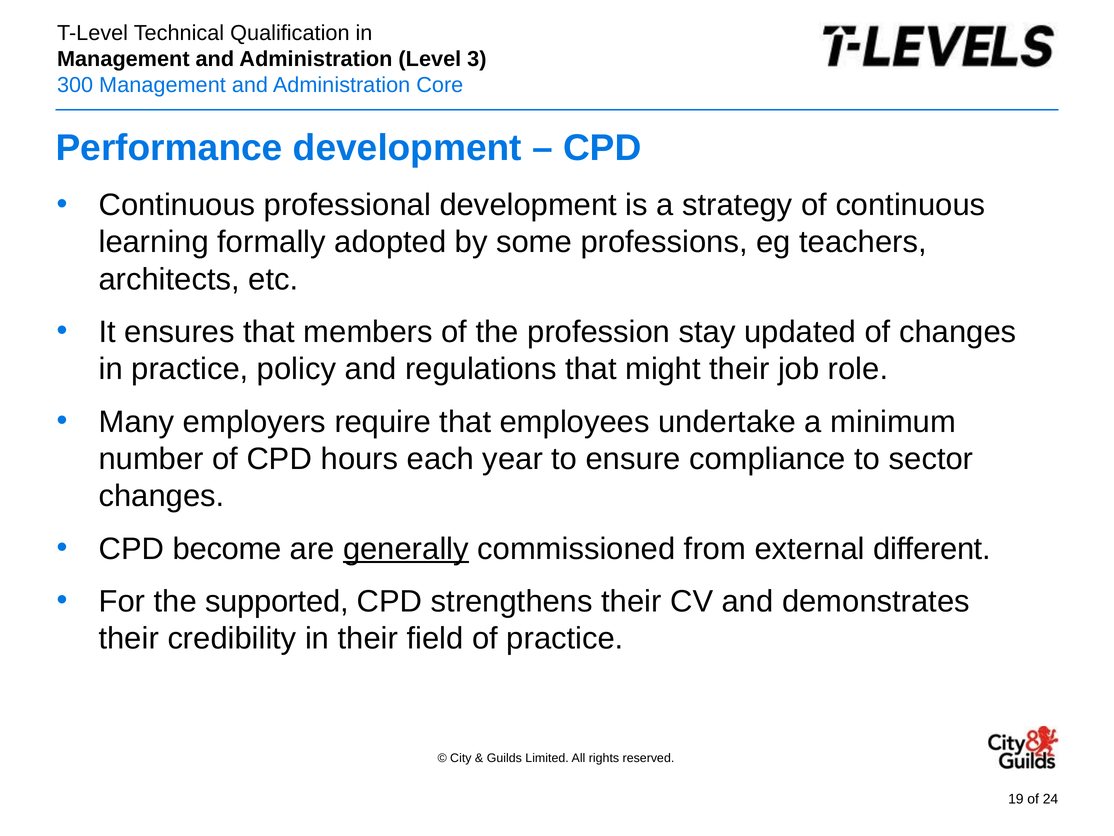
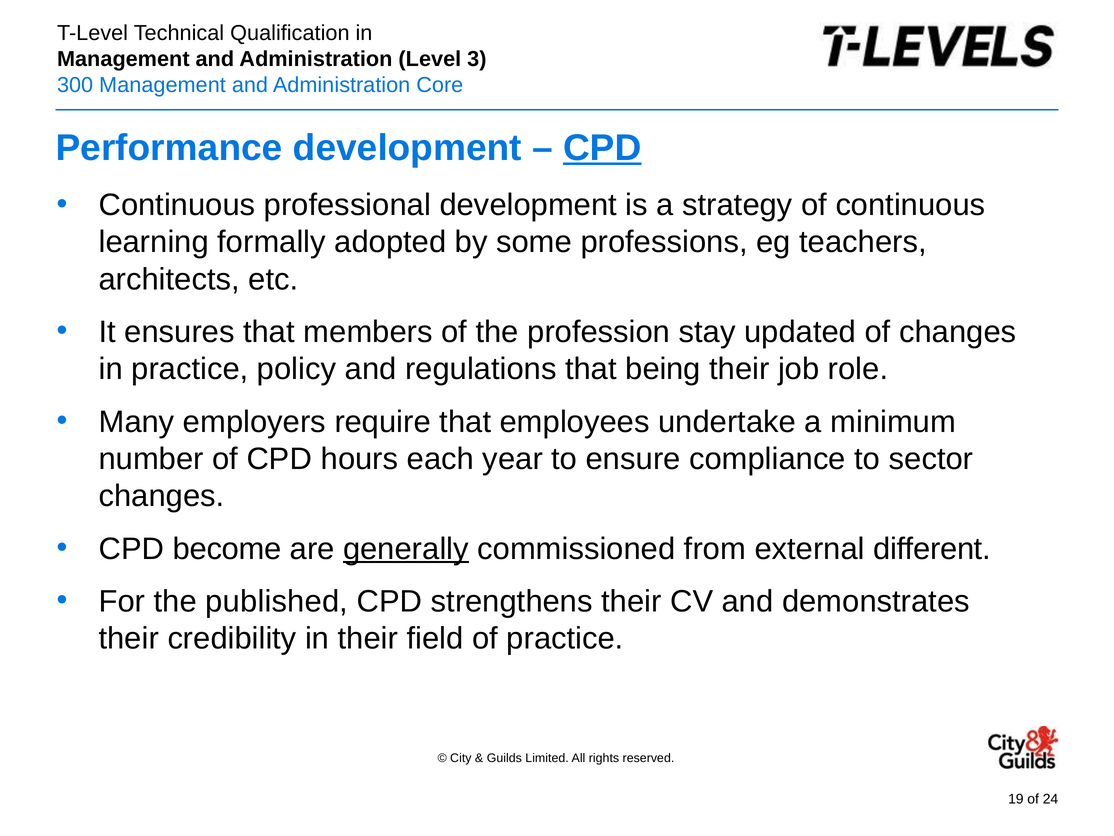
CPD at (602, 148) underline: none -> present
might: might -> being
supported: supported -> published
